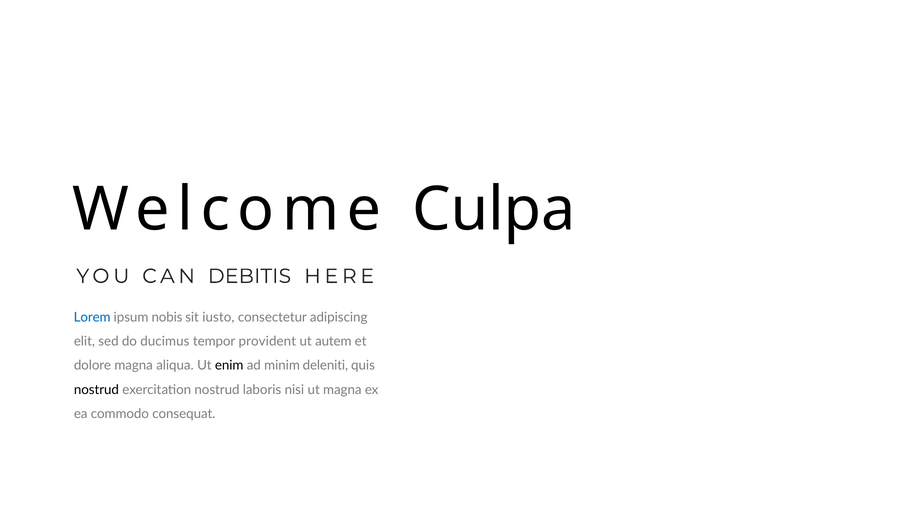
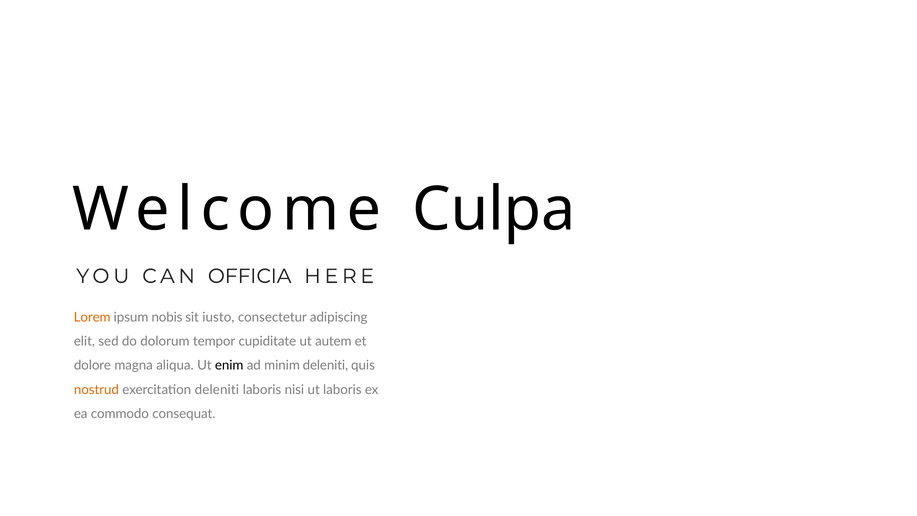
DEBITIS: DEBITIS -> OFFICIA
Lorem colour: blue -> orange
ducimus: ducimus -> dolorum
provident: provident -> cupiditate
nostrud at (96, 389) colour: black -> orange
exercitation nostrud: nostrud -> deleniti
ut magna: magna -> laboris
